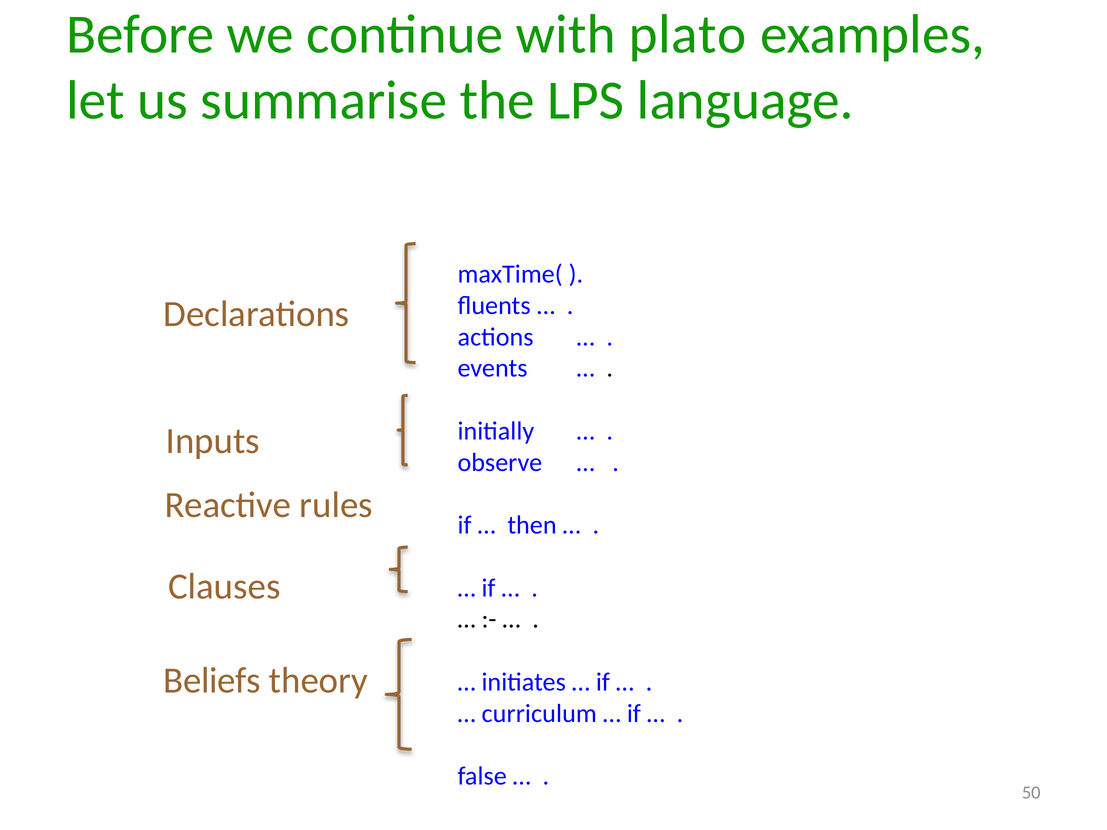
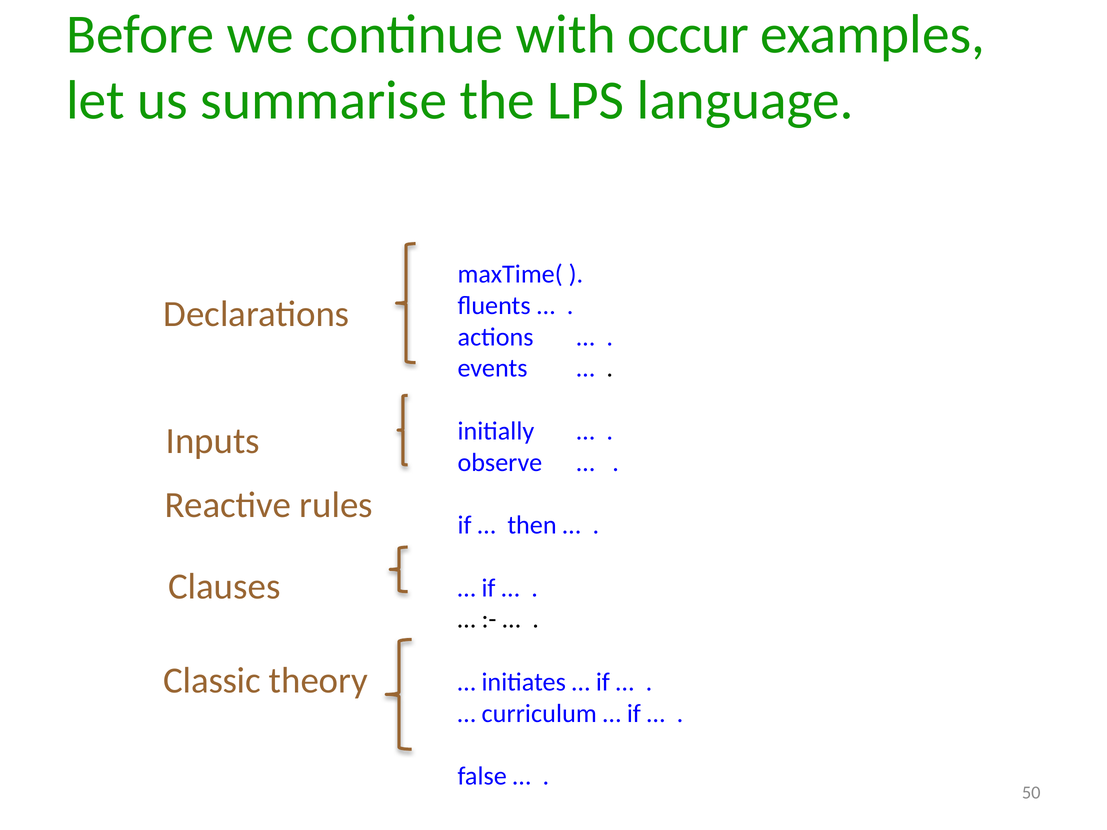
plato: plato -> occur
Beliefs: Beliefs -> Classic
